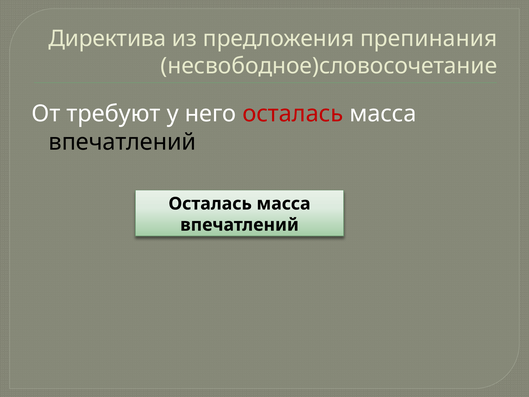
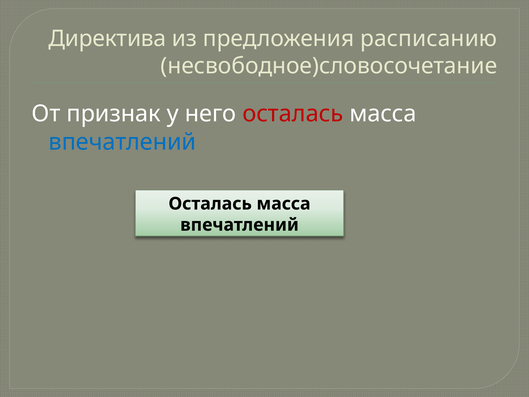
препинания: препинания -> расписанию
требуют: требуют -> признак
впечатлений at (122, 142) colour: black -> blue
